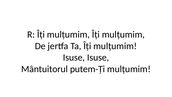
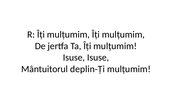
putem-Ți: putem-Ți -> deplin-Ți
